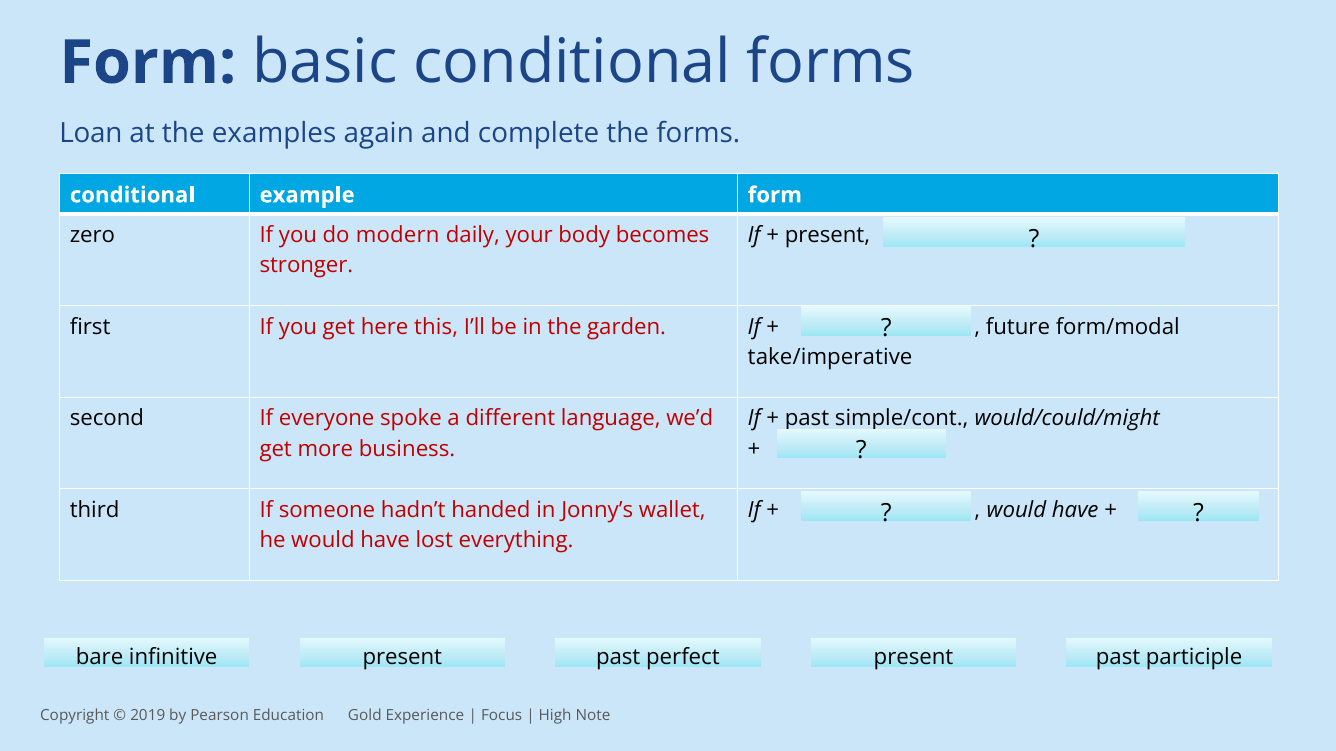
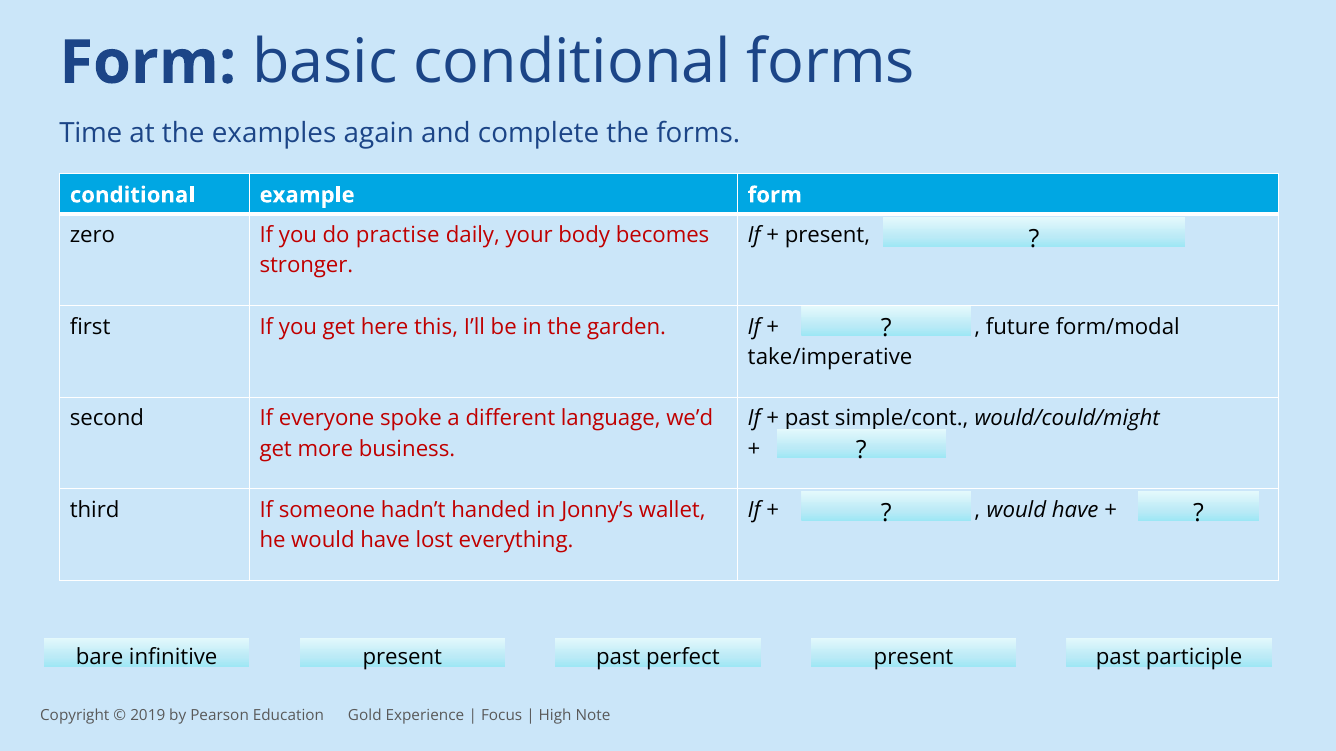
Loan: Loan -> Time
modern: modern -> practise
